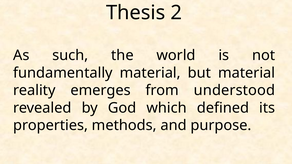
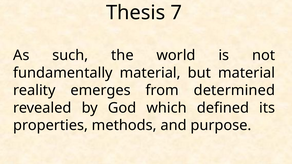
2: 2 -> 7
understood: understood -> determined
